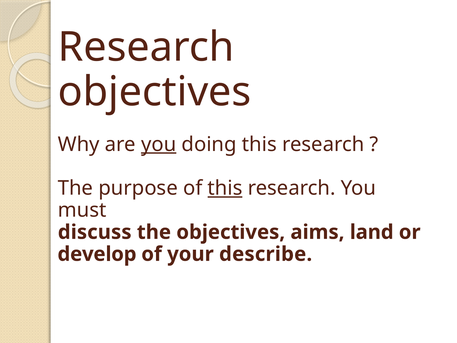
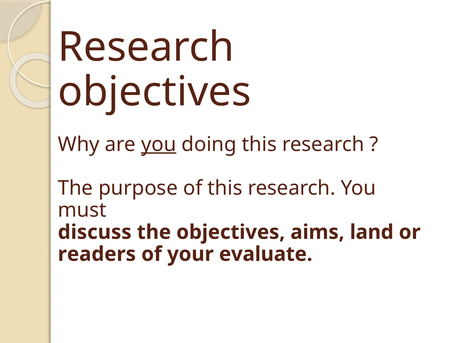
this at (225, 188) underline: present -> none
develop: develop -> readers
describe: describe -> evaluate
